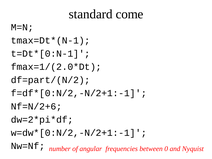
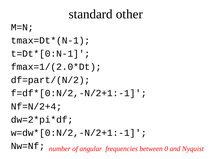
come: come -> other
Nf=N/2+6: Nf=N/2+6 -> Nf=N/2+4
